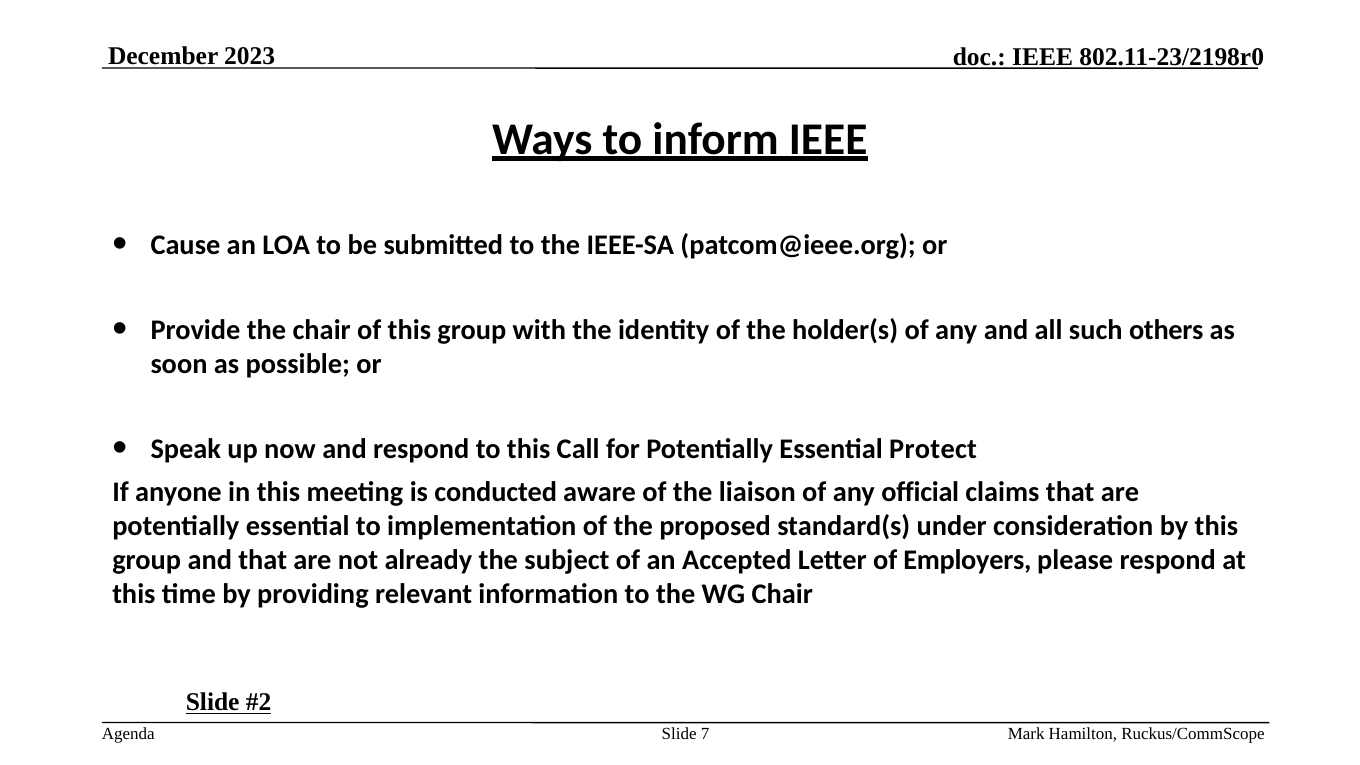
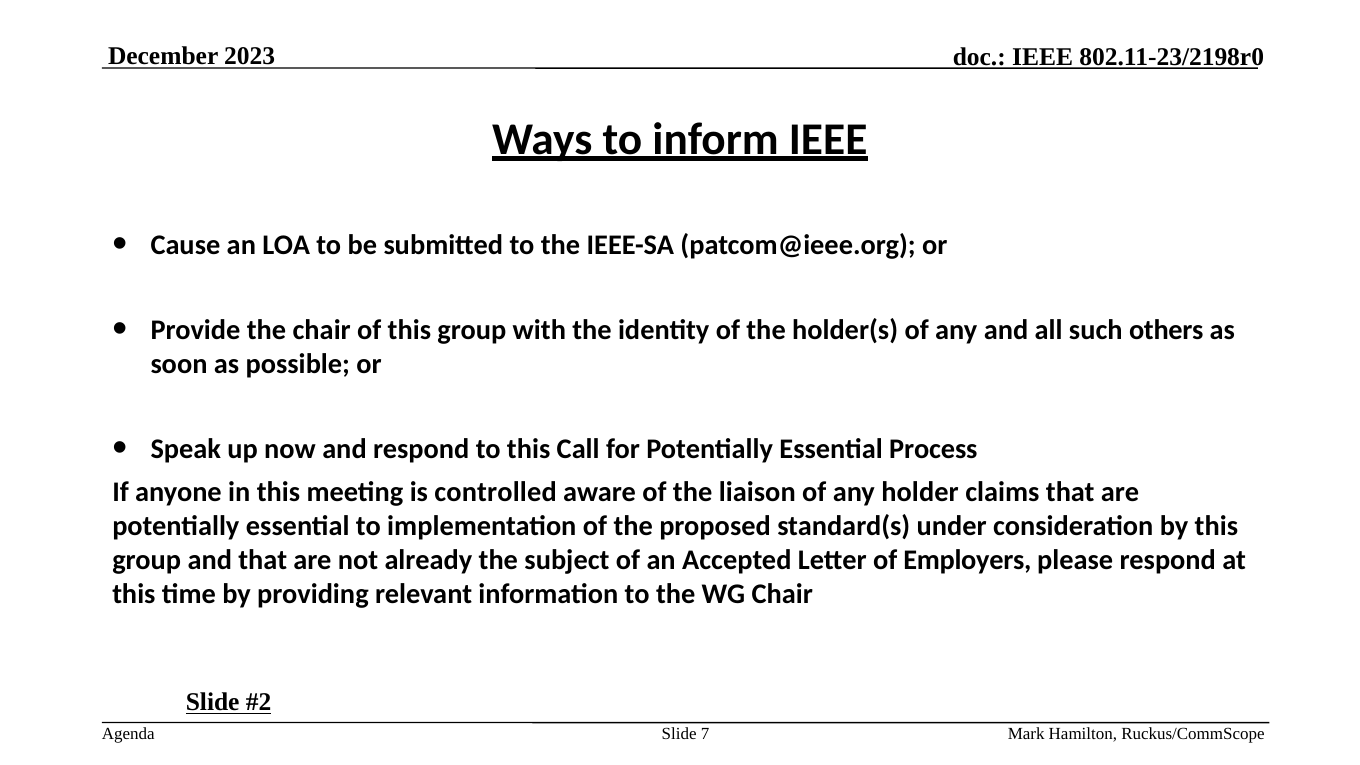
Protect: Protect -> Process
conducted: conducted -> controlled
official: official -> holder
